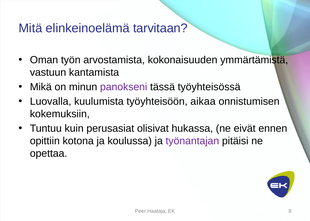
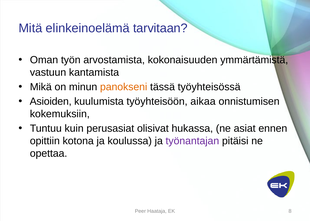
panokseni colour: purple -> orange
Luovalla: Luovalla -> Asioiden
eivät: eivät -> asiat
